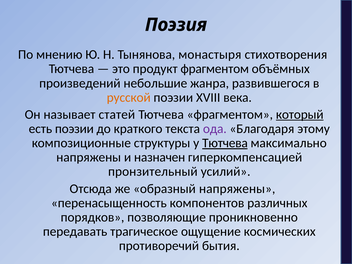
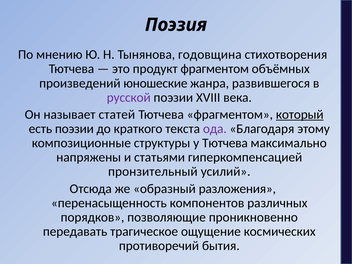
монастыря: монастыря -> годовщина
небольшие: небольшие -> юношеские
русской colour: orange -> purple
Тютчева at (225, 143) underline: present -> none
назначен: назначен -> статьями
образный напряжены: напряжены -> разложения
